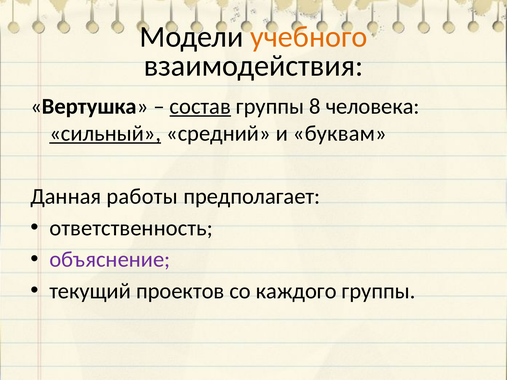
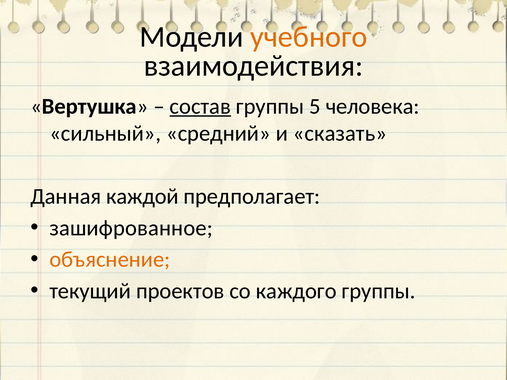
8: 8 -> 5
сильный underline: present -> none
буквам: буквам -> сказать
работы: работы -> каждой
ответственность: ответственность -> зашифрованное
объяснение colour: purple -> orange
